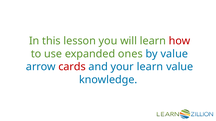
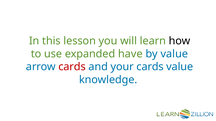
how colour: red -> black
ones: ones -> have
your learn: learn -> cards
